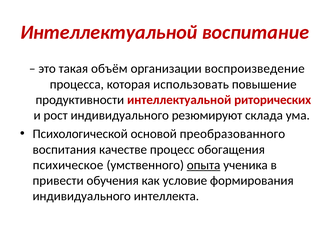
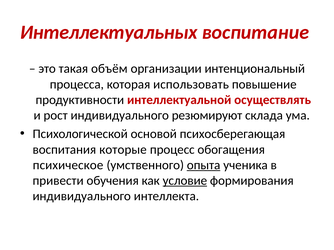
Интеллектуальной at (109, 32): Интеллектуальной -> Интеллектуальных
воспроизведение: воспроизведение -> интенциональный
риторических: риторических -> осуществлять
преобразованного: преобразованного -> психосберегающая
качестве: качестве -> которые
условие underline: none -> present
